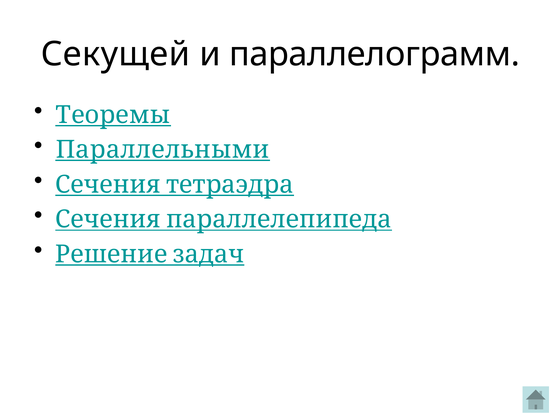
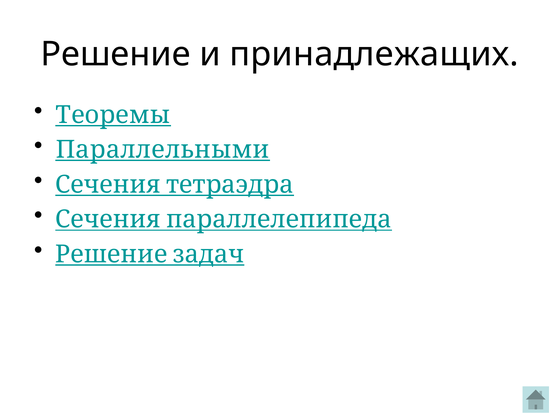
Секущей: Секущей -> Решение
параллелограмм: параллелограмм -> принадлежащих
